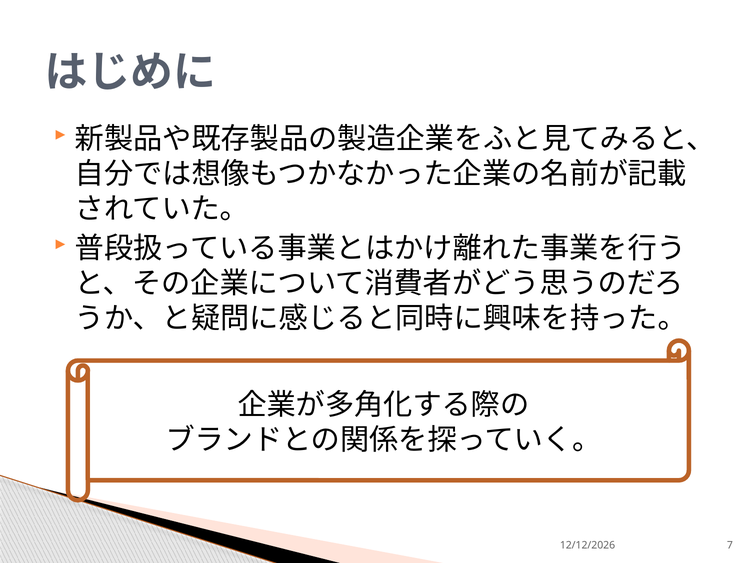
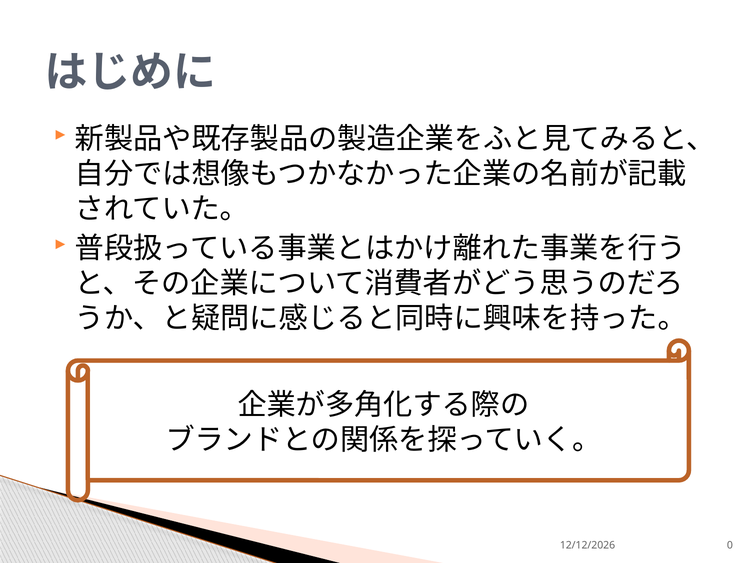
7: 7 -> 0
